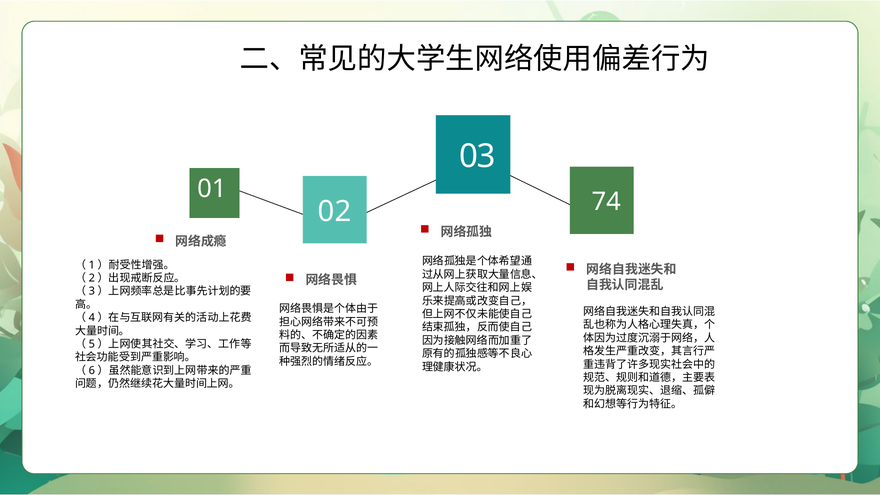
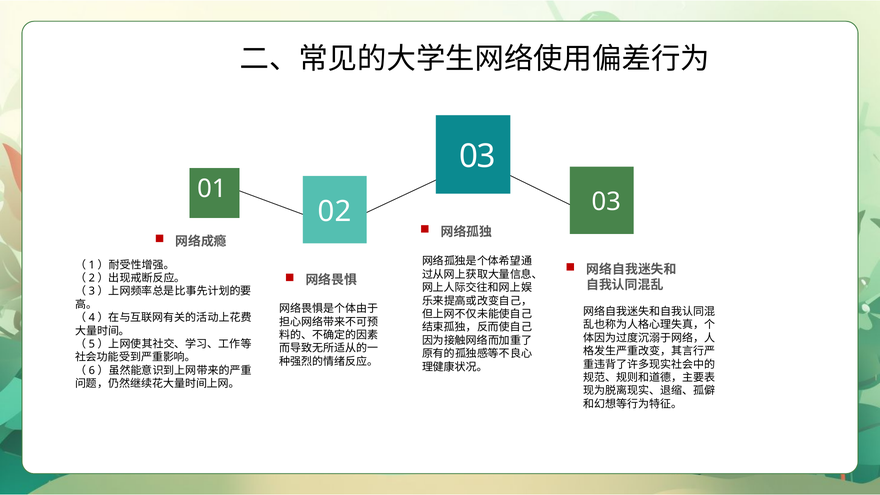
02 74: 74 -> 03
